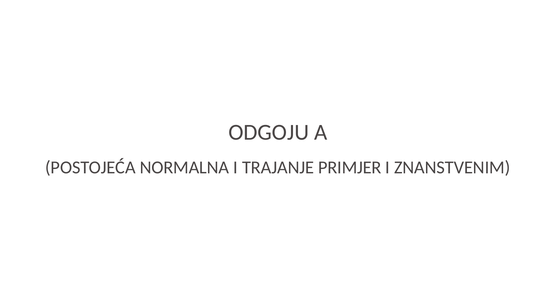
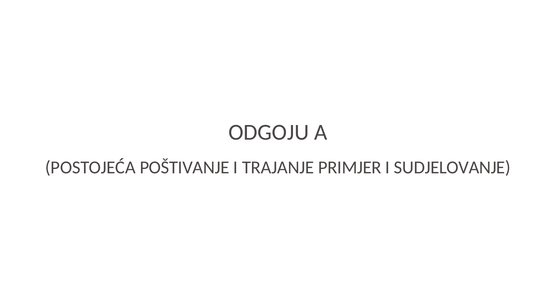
NORMALNA: NORMALNA -> POŠTIVANJE
ZNANSTVENIM: ZNANSTVENIM -> SUDJELOVANJE
